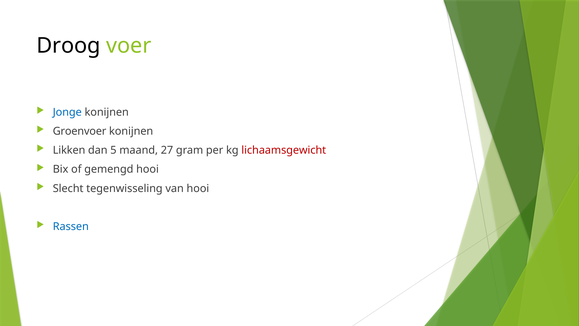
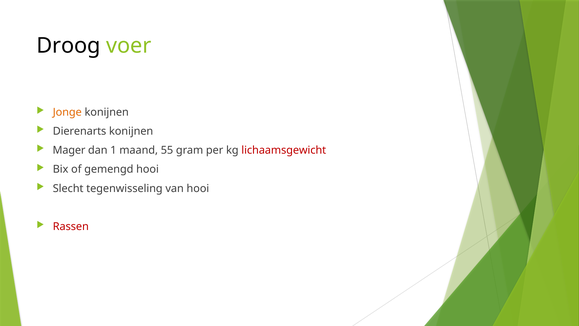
Jonge colour: blue -> orange
Groenvoer: Groenvoer -> Dierenarts
Likken: Likken -> Mager
5: 5 -> 1
27: 27 -> 55
Rassen colour: blue -> red
